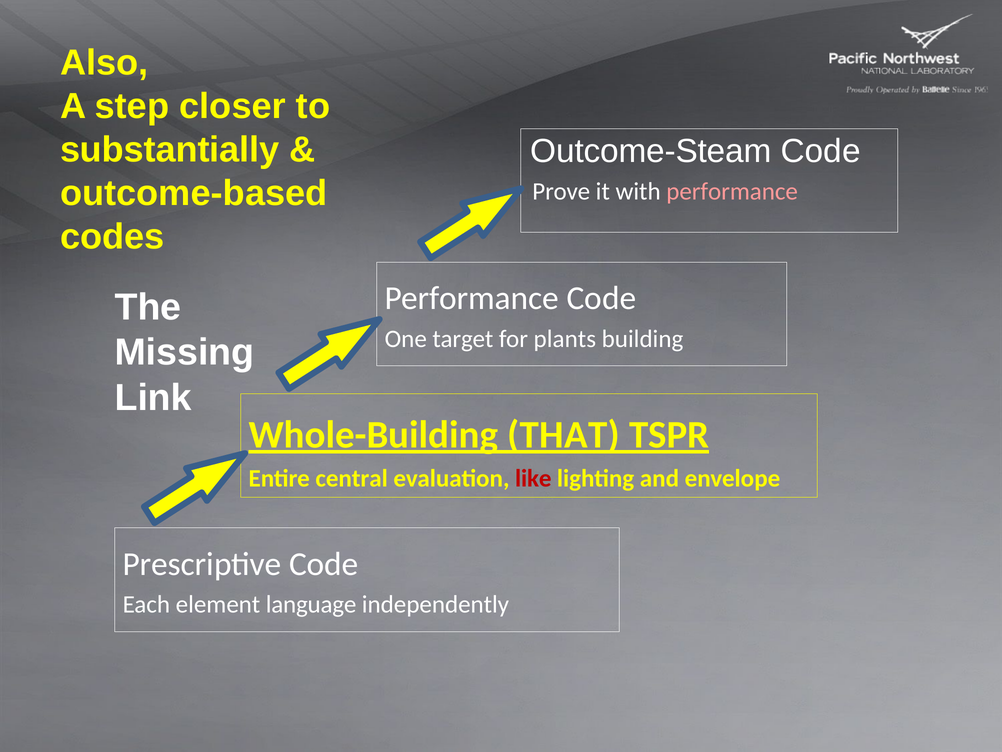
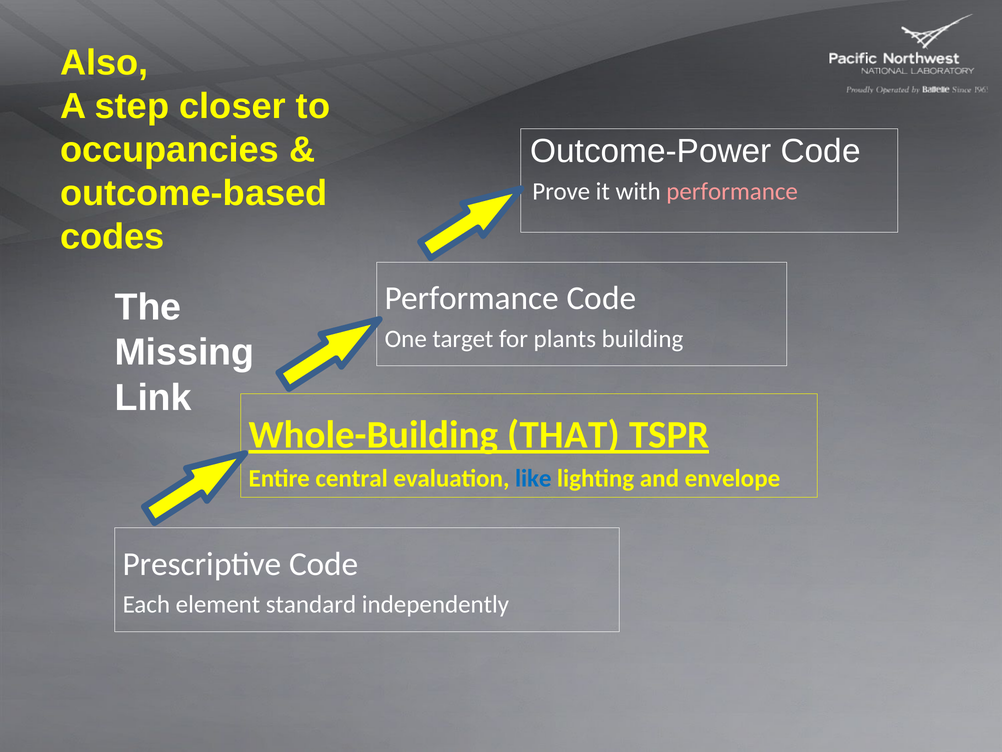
substantially: substantially -> occupancies
Outcome-Steam: Outcome-Steam -> Outcome-Power
like colour: red -> blue
language: language -> standard
